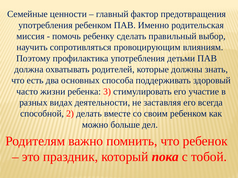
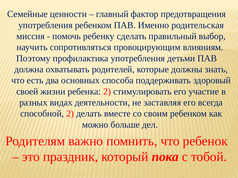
часто: часто -> своей
ребенка 3: 3 -> 2
